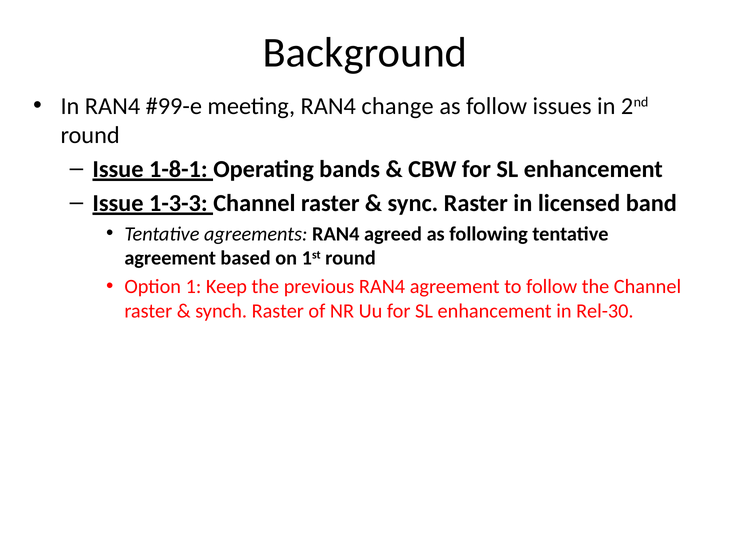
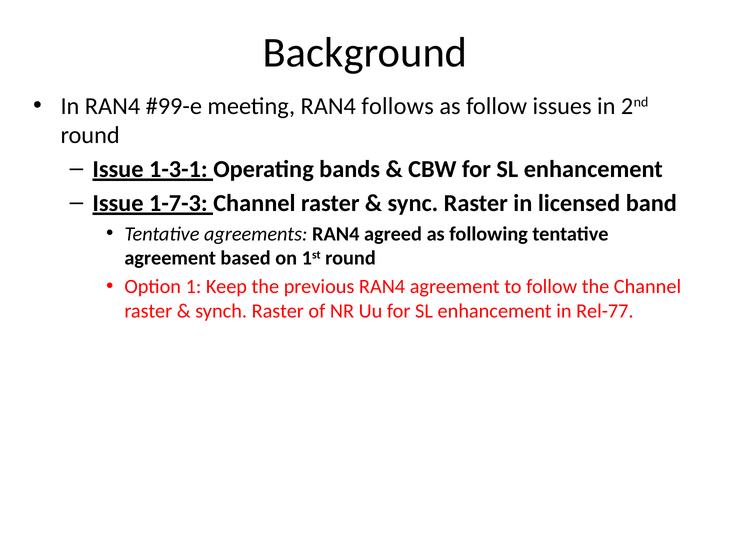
change: change -> follows
1-8-1: 1-8-1 -> 1-3-1
1-3-3: 1-3-3 -> 1-7-3
Rel-30: Rel-30 -> Rel-77
